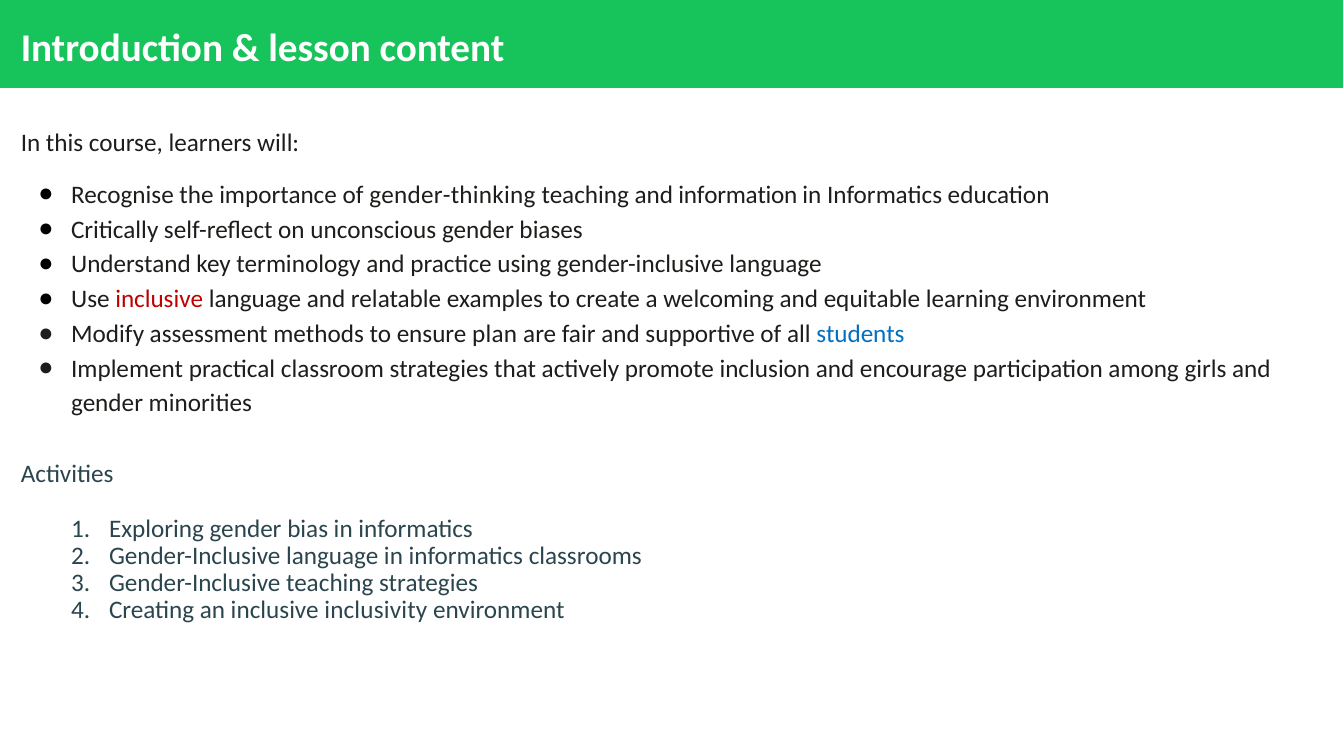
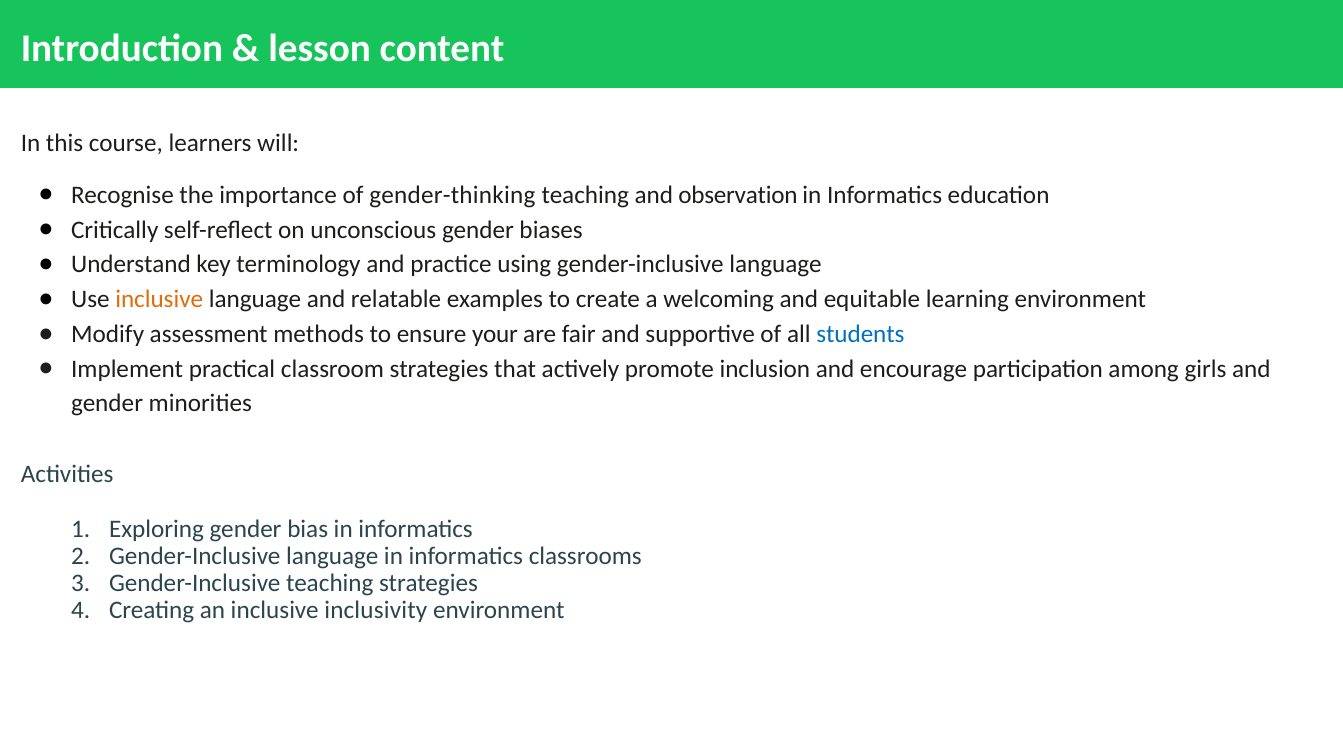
information: information -> observation
inclusive at (159, 299) colour: red -> orange
plan: plan -> your
